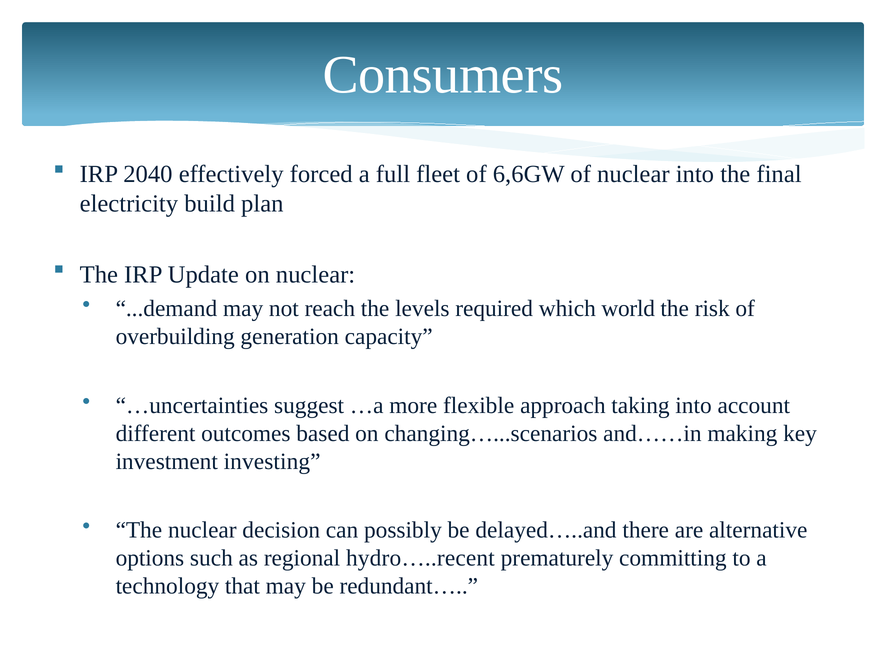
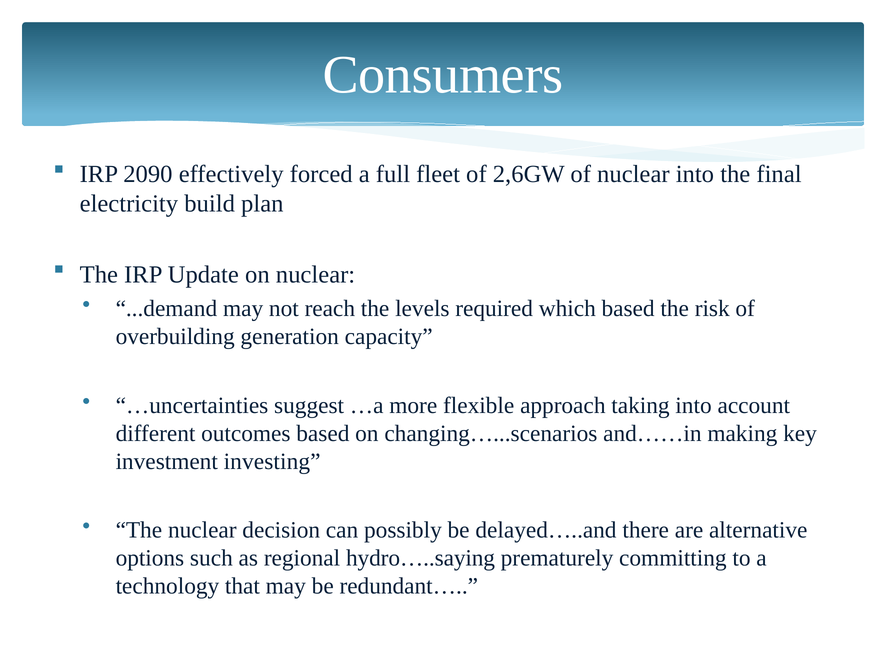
2040: 2040 -> 2090
6,6GW: 6,6GW -> 2,6GW
which world: world -> based
hydro…..recent: hydro…..recent -> hydro…..saying
